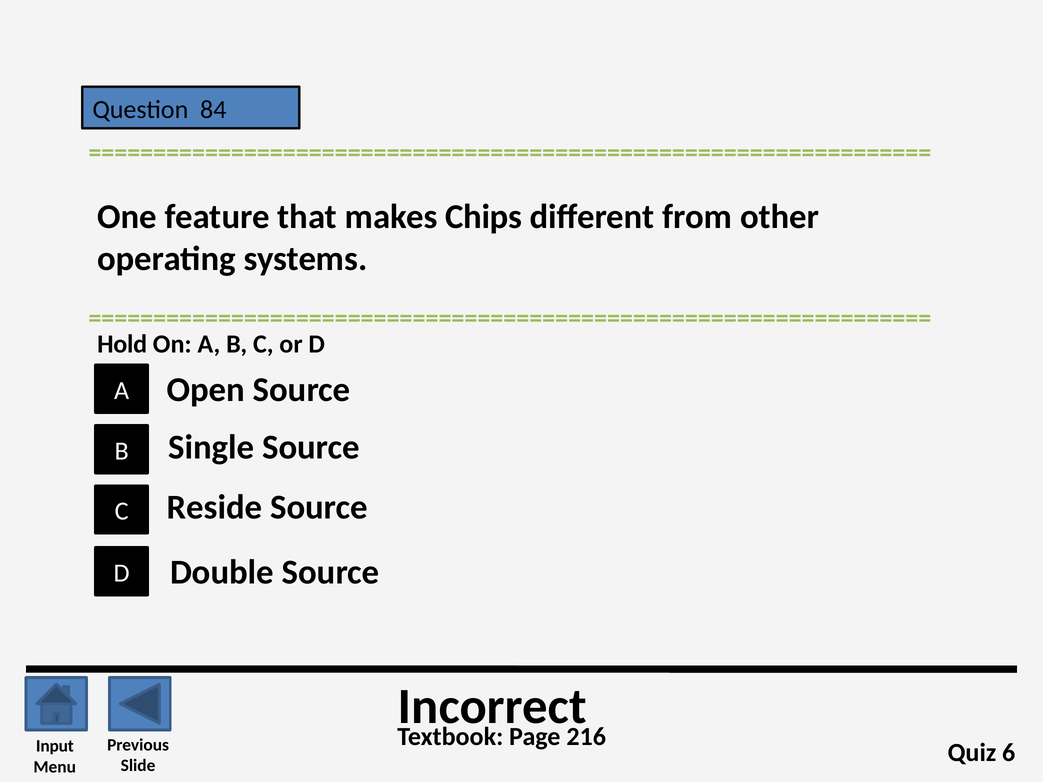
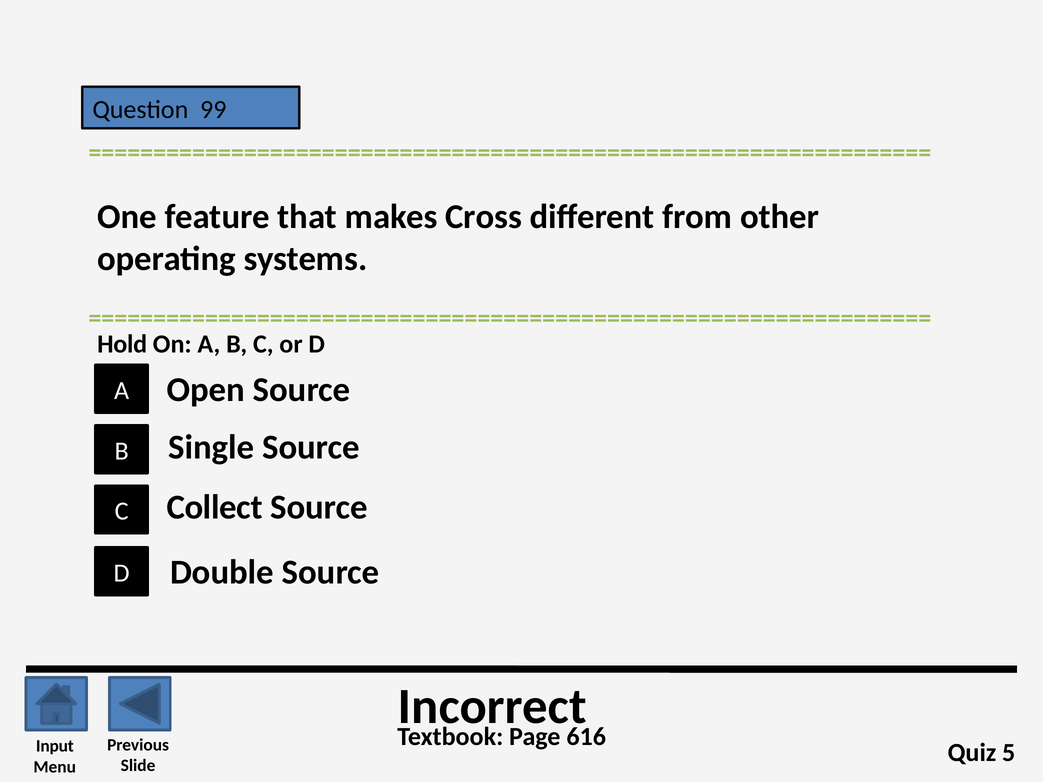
84: 84 -> 99
Chips: Chips -> Cross
Reside: Reside -> Collect
216: 216 -> 616
6: 6 -> 5
